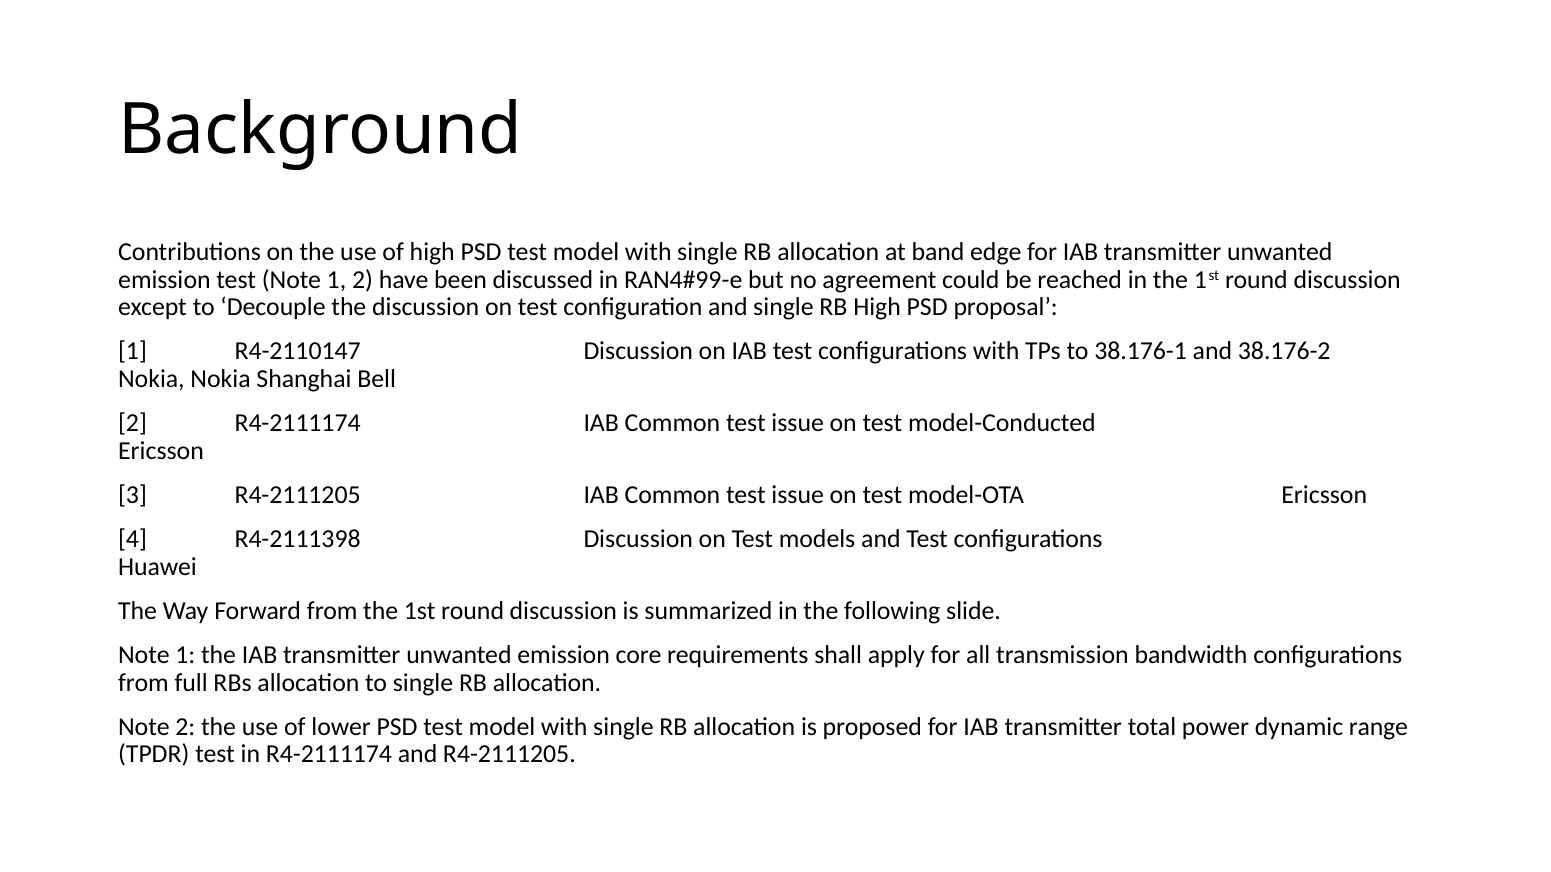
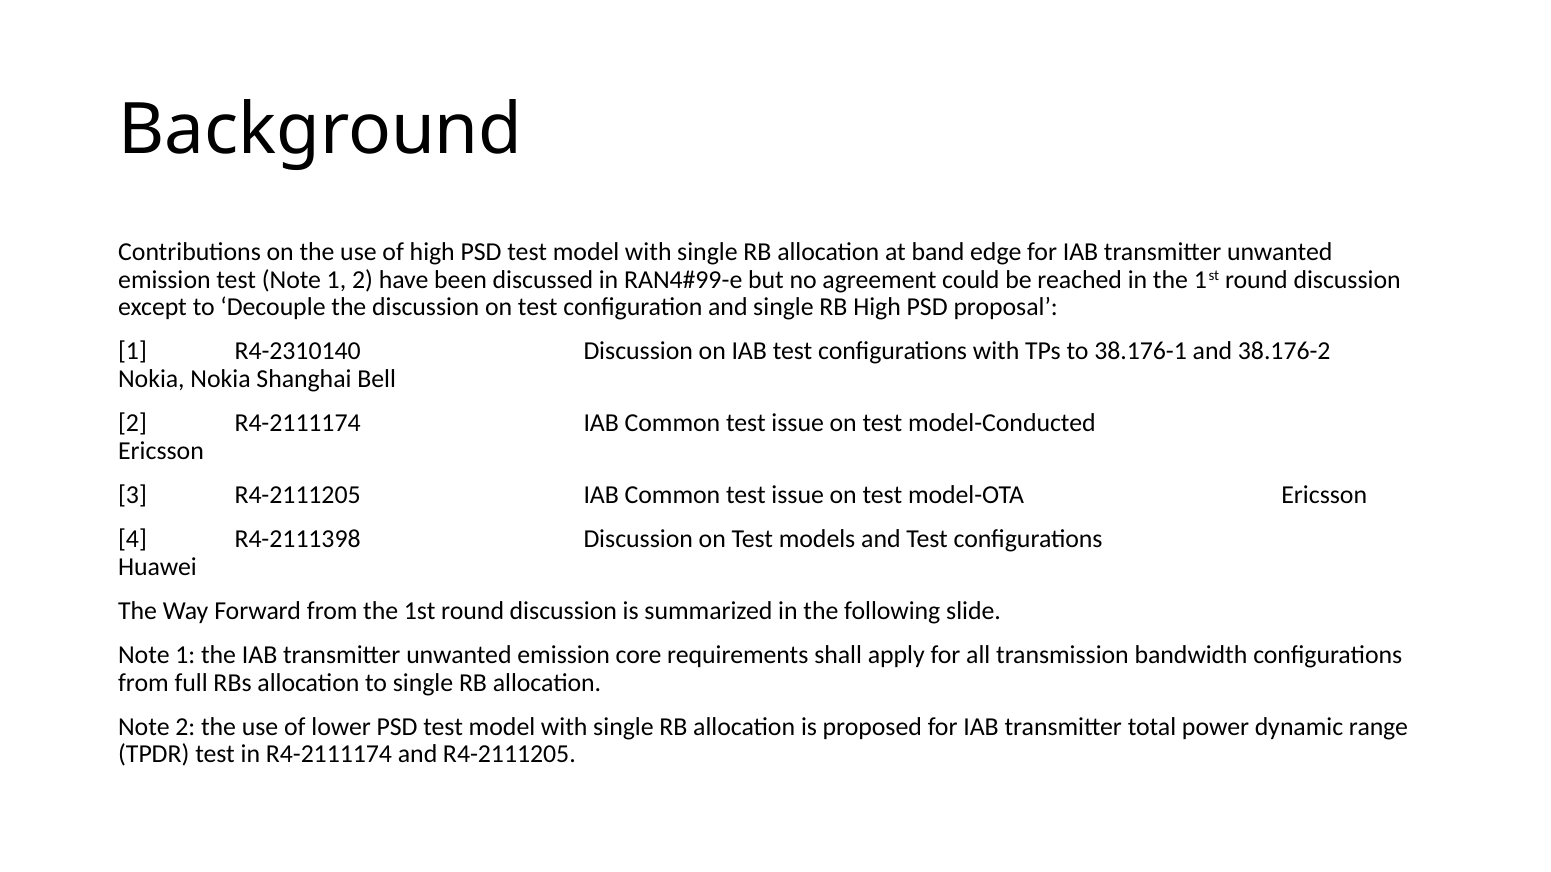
R4-2110147: R4-2110147 -> R4-2310140
